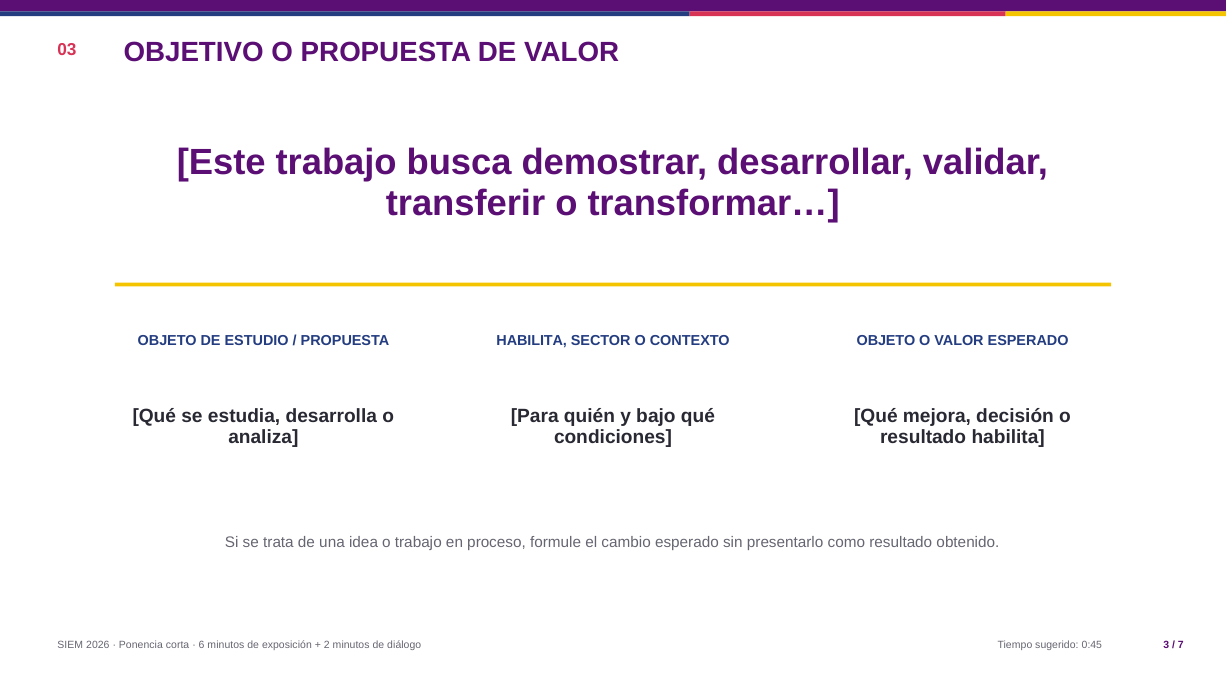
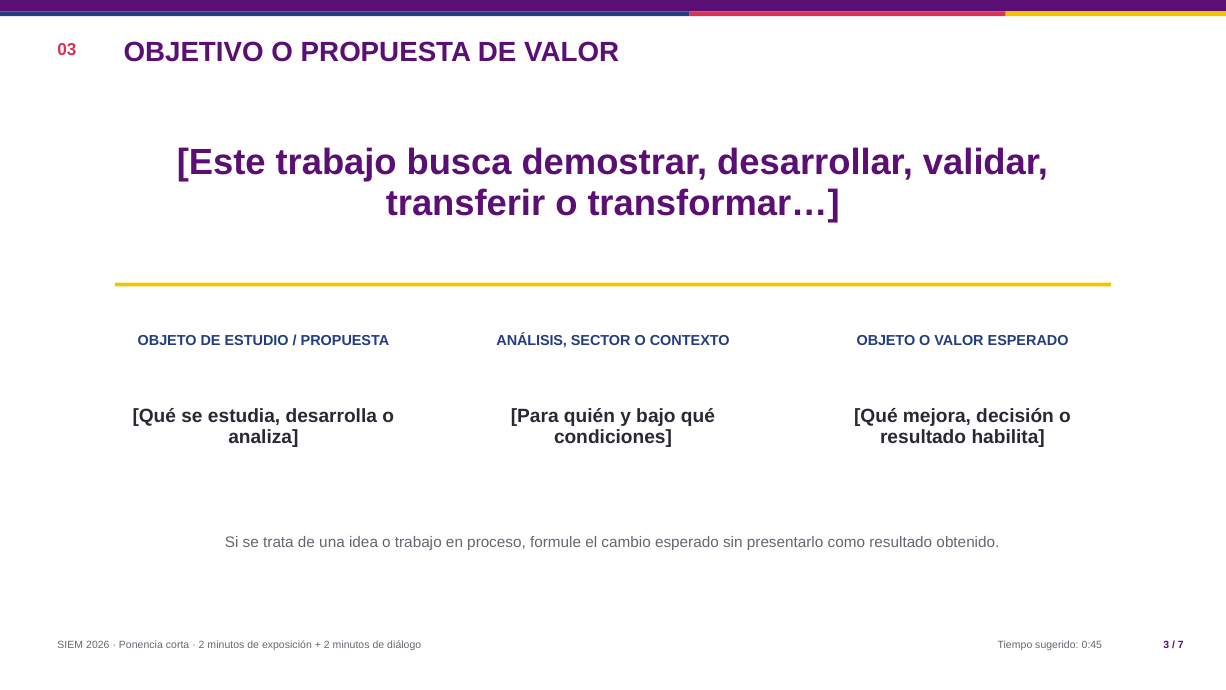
PROPUESTA HABILITA: HABILITA -> ANÁLISIS
6 at (202, 645): 6 -> 2
